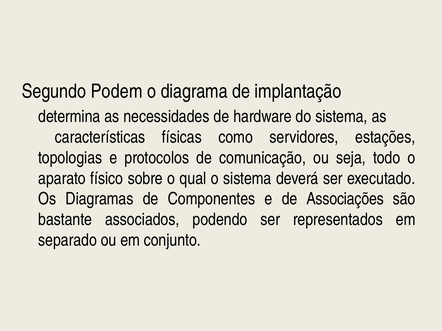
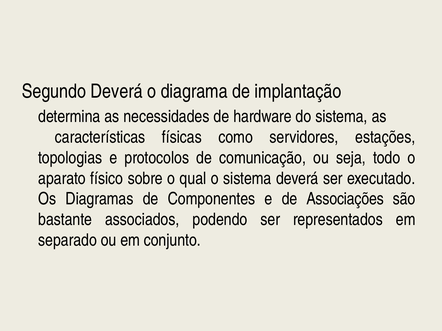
Segundo Podem: Podem -> Deverá
